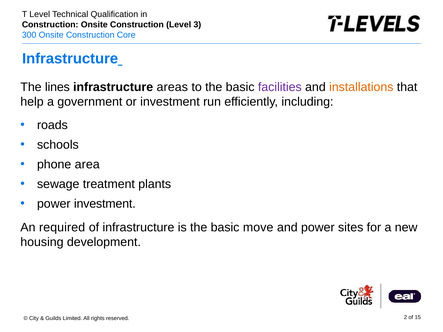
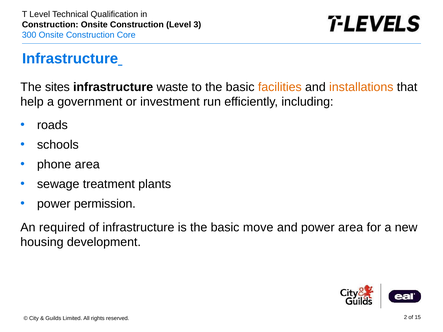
lines: lines -> sites
areas: areas -> waste
facilities colour: purple -> orange
power investment: investment -> permission
power sites: sites -> area
